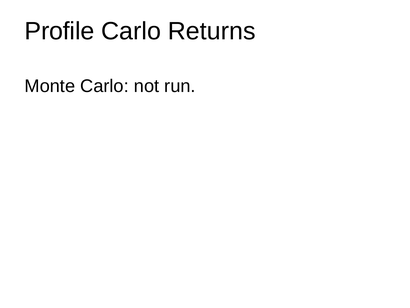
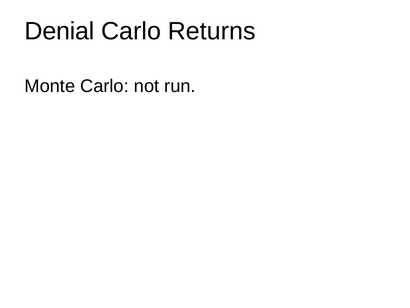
Profile: Profile -> Denial
